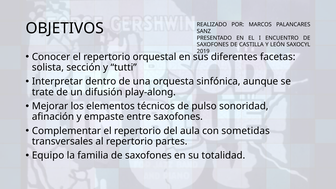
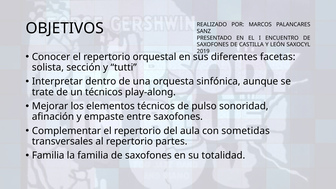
un difusión: difusión -> técnicos
Equipo at (48, 156): Equipo -> Familia
